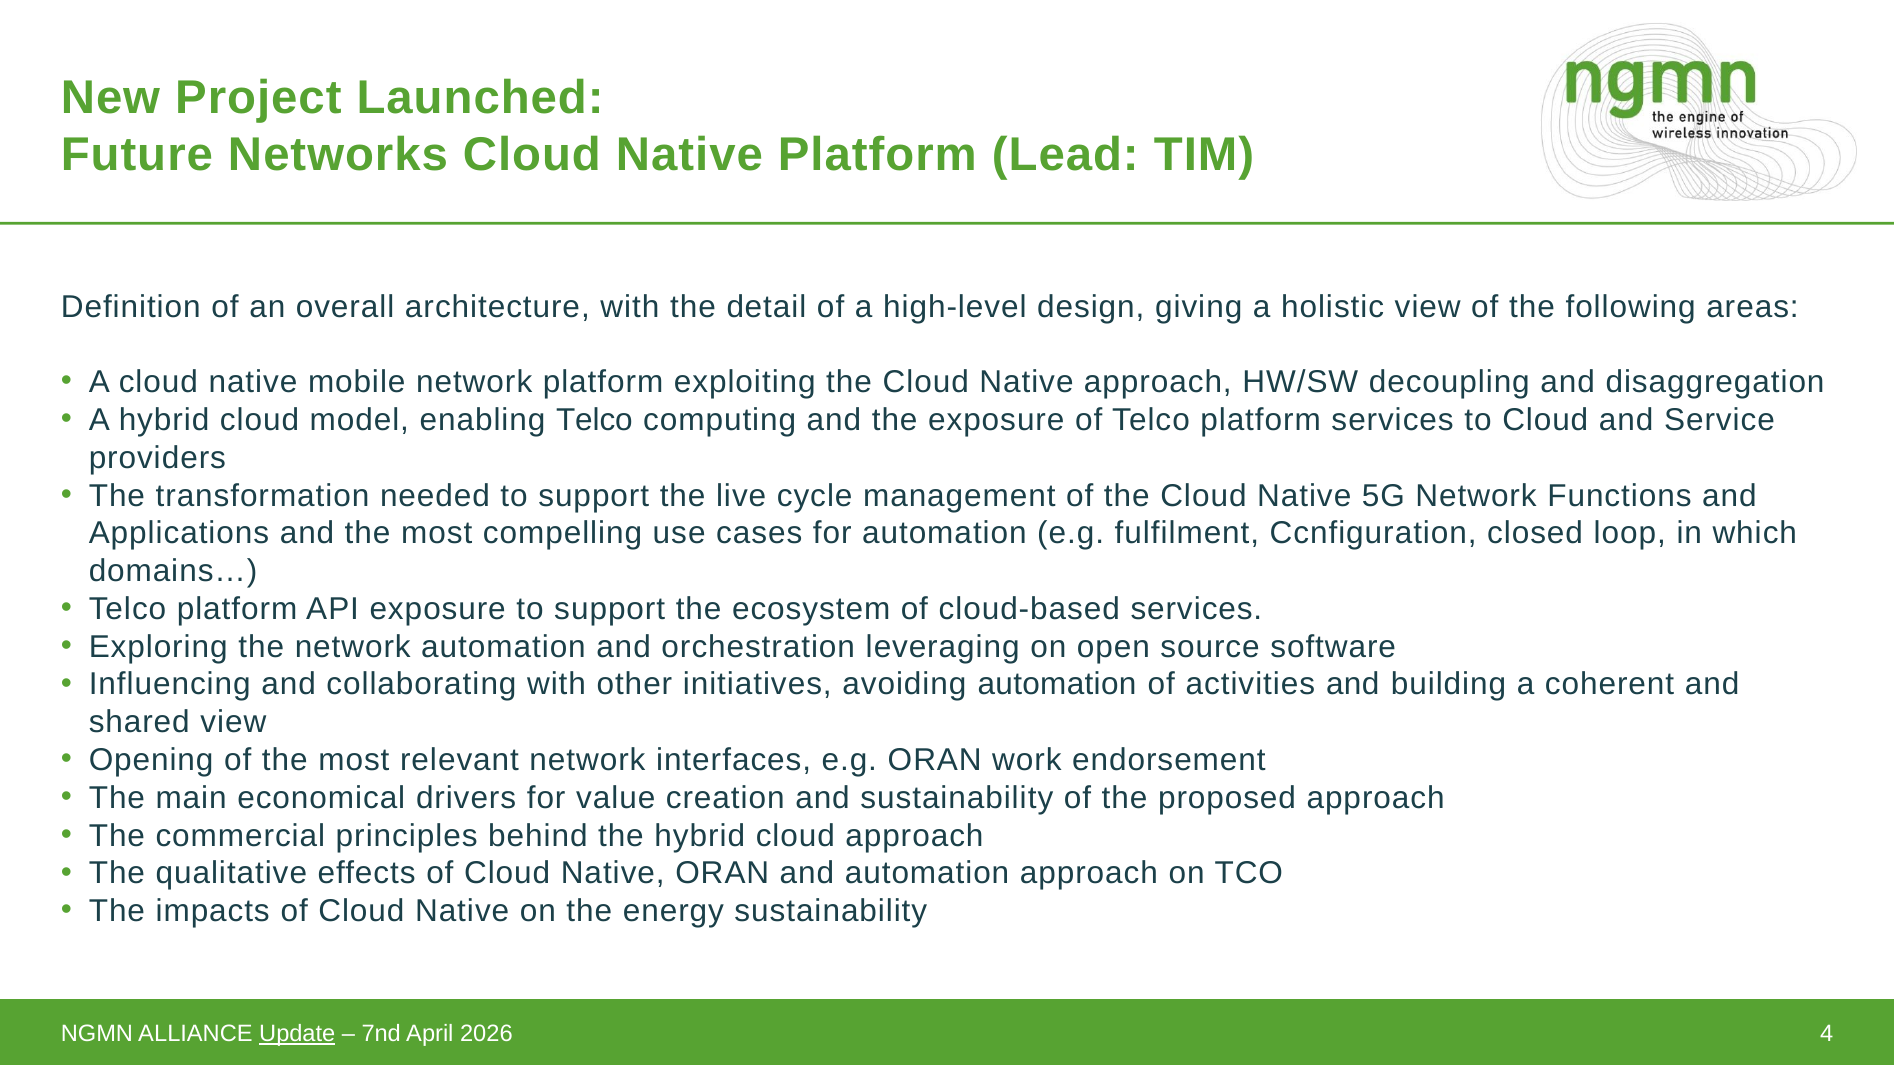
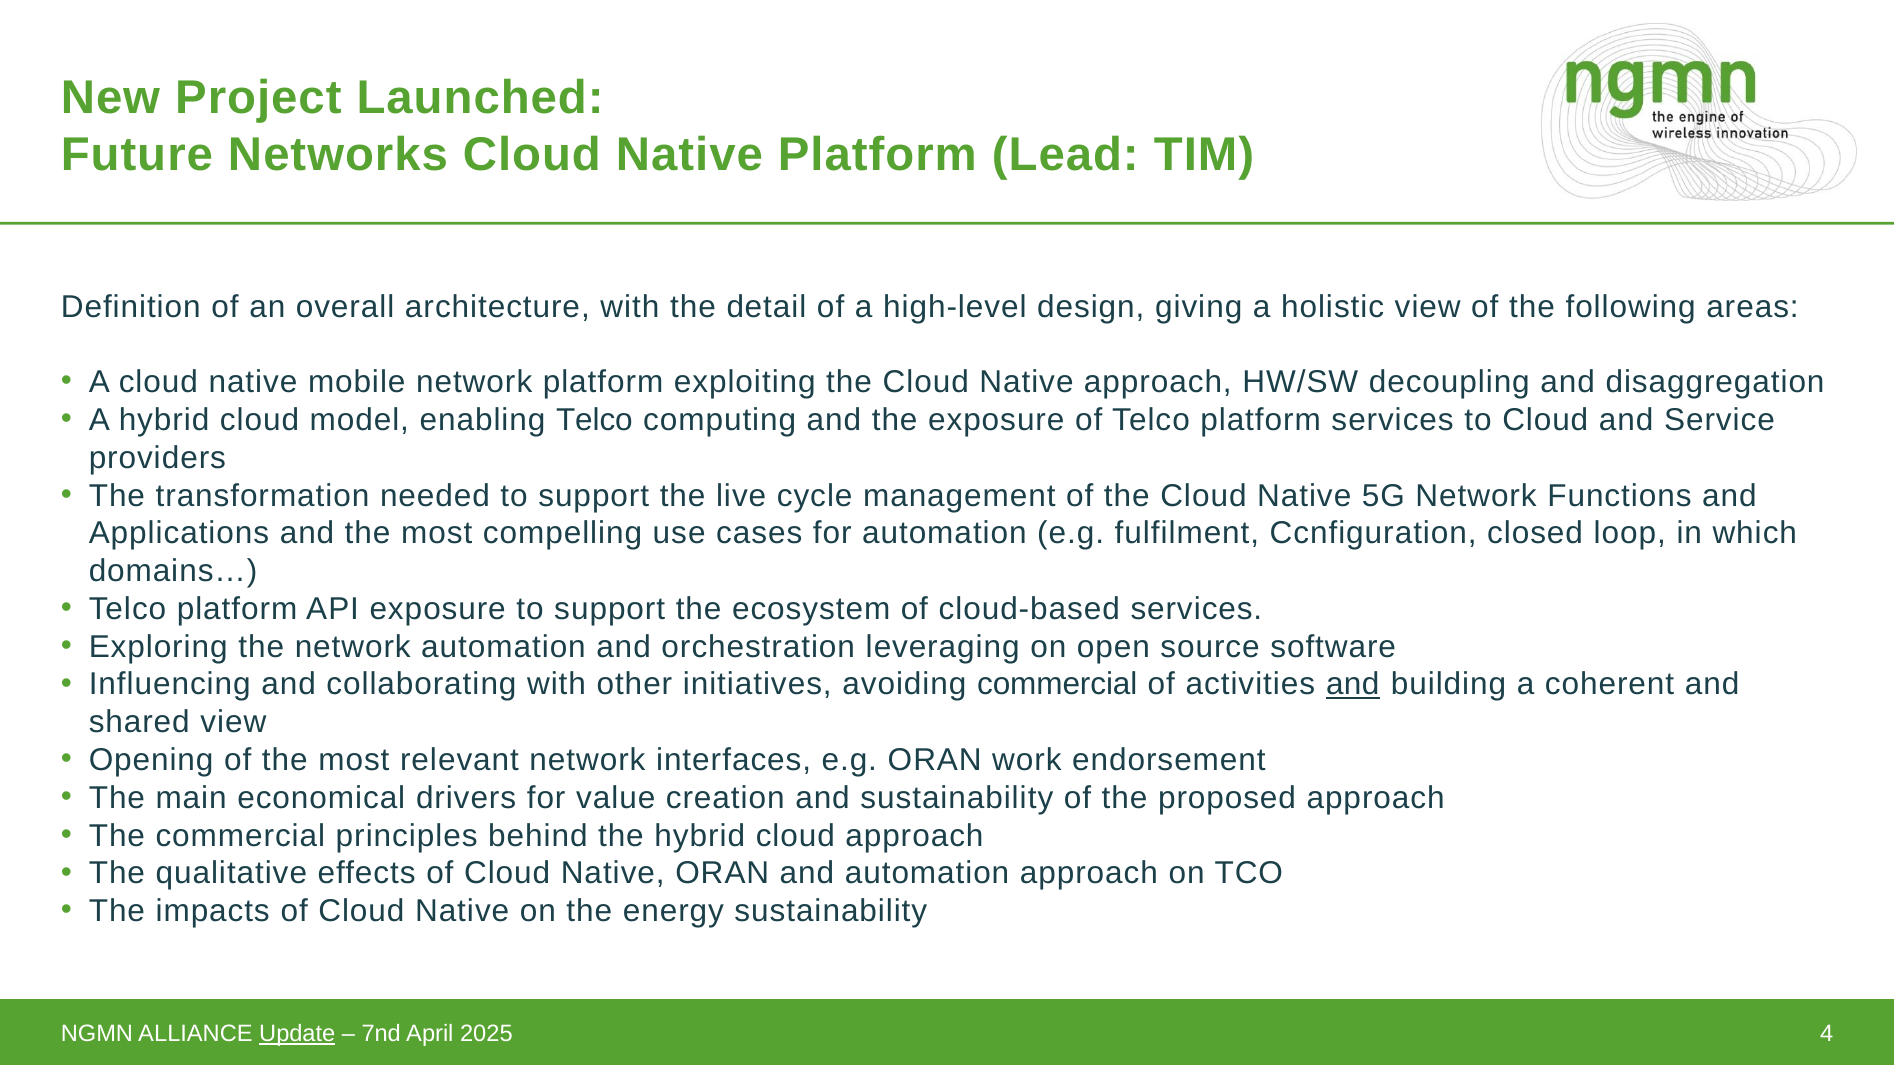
avoiding automation: automation -> commercial
and at (1353, 685) underline: none -> present
2026: 2026 -> 2025
